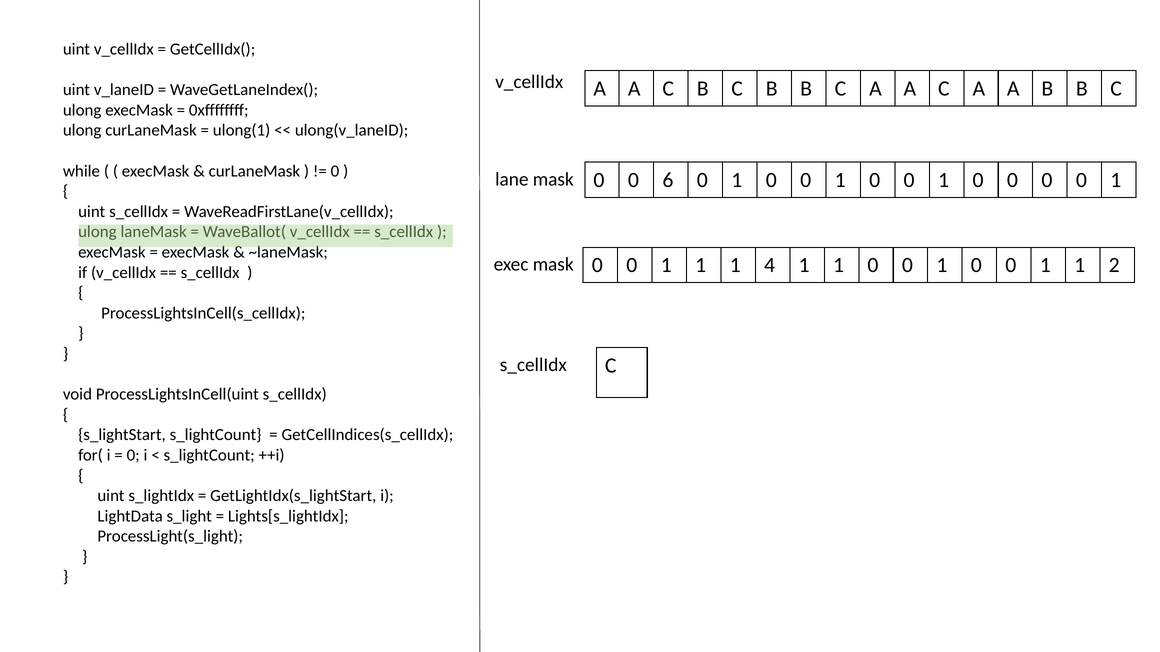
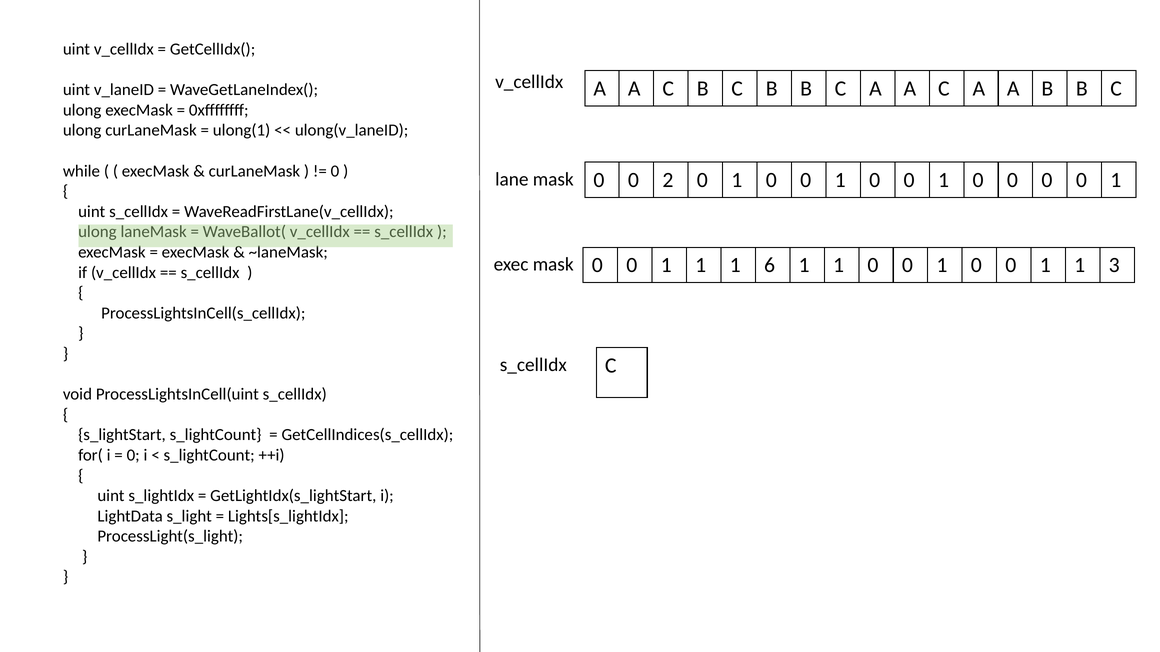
6: 6 -> 2
4: 4 -> 6
2: 2 -> 3
